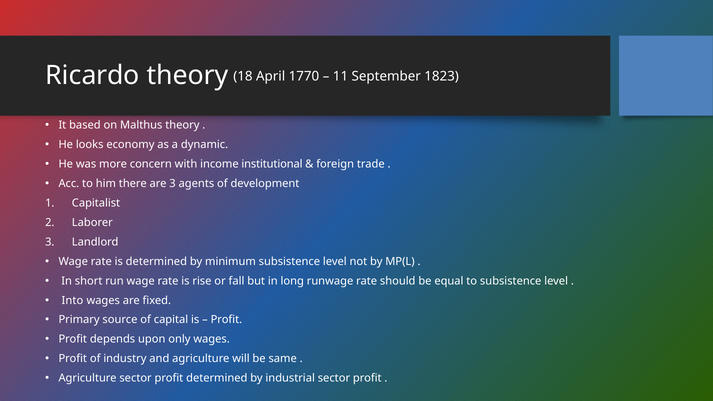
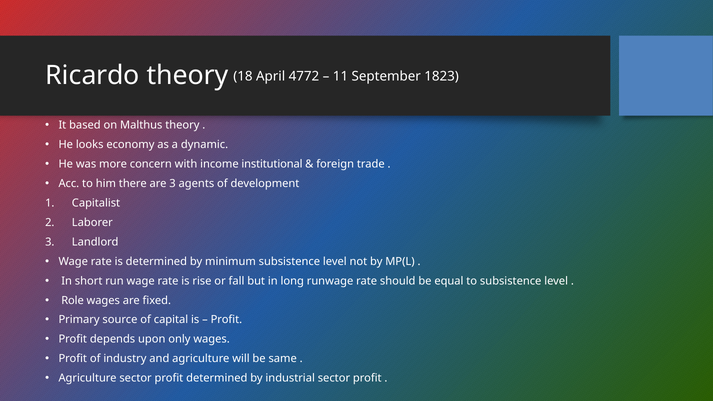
1770: 1770 -> 4772
Into: Into -> Role
